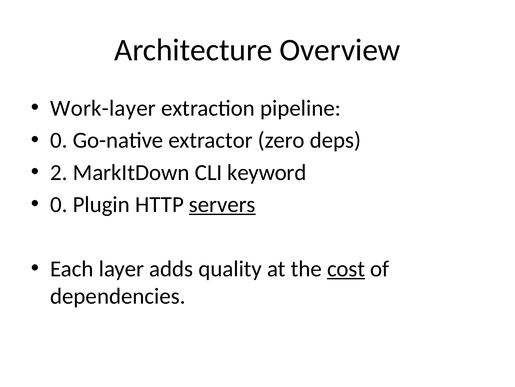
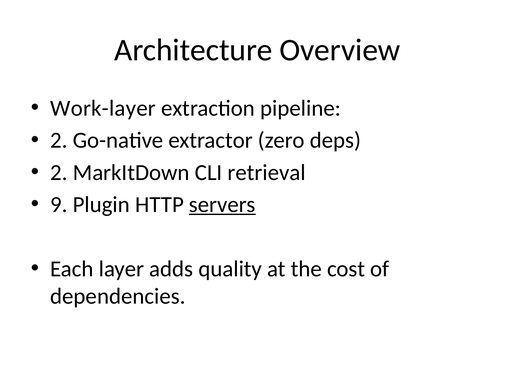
0 at (59, 140): 0 -> 2
keyword: keyword -> retrieval
0 at (59, 204): 0 -> 9
cost underline: present -> none
